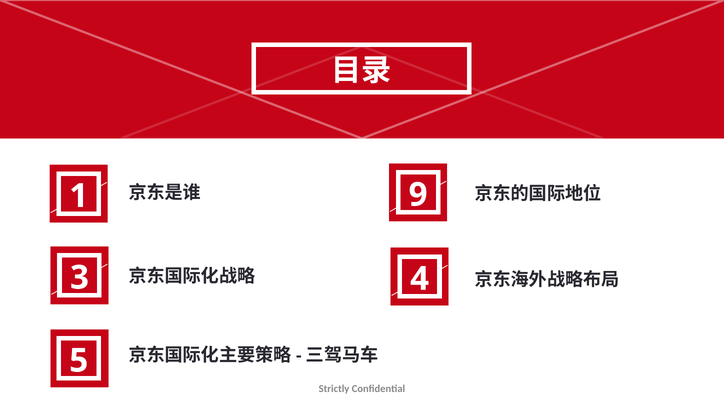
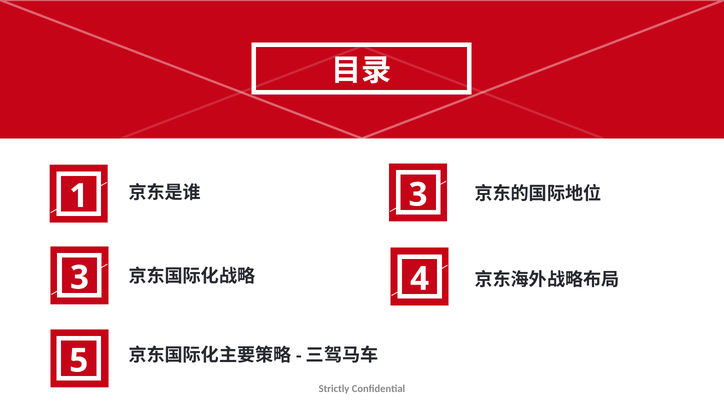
9 at (418, 195): 9 -> 3
